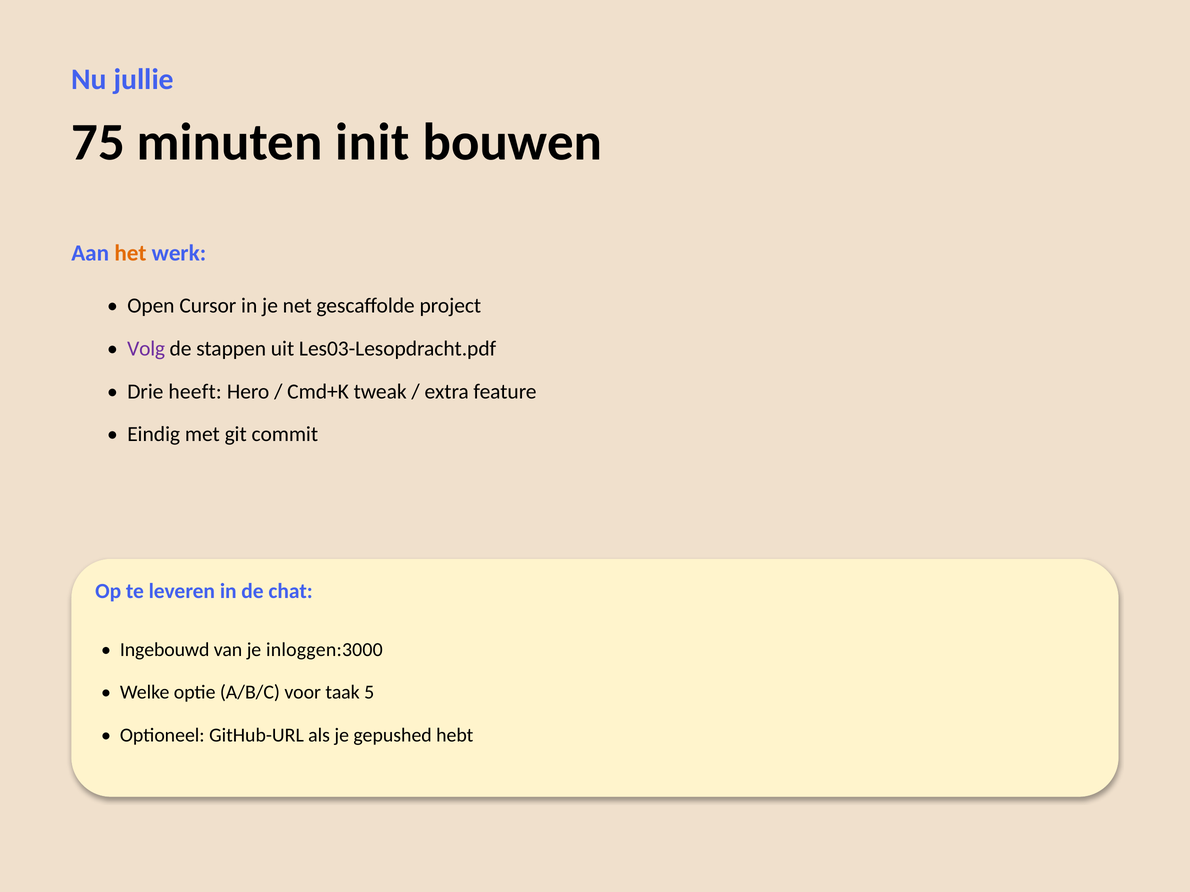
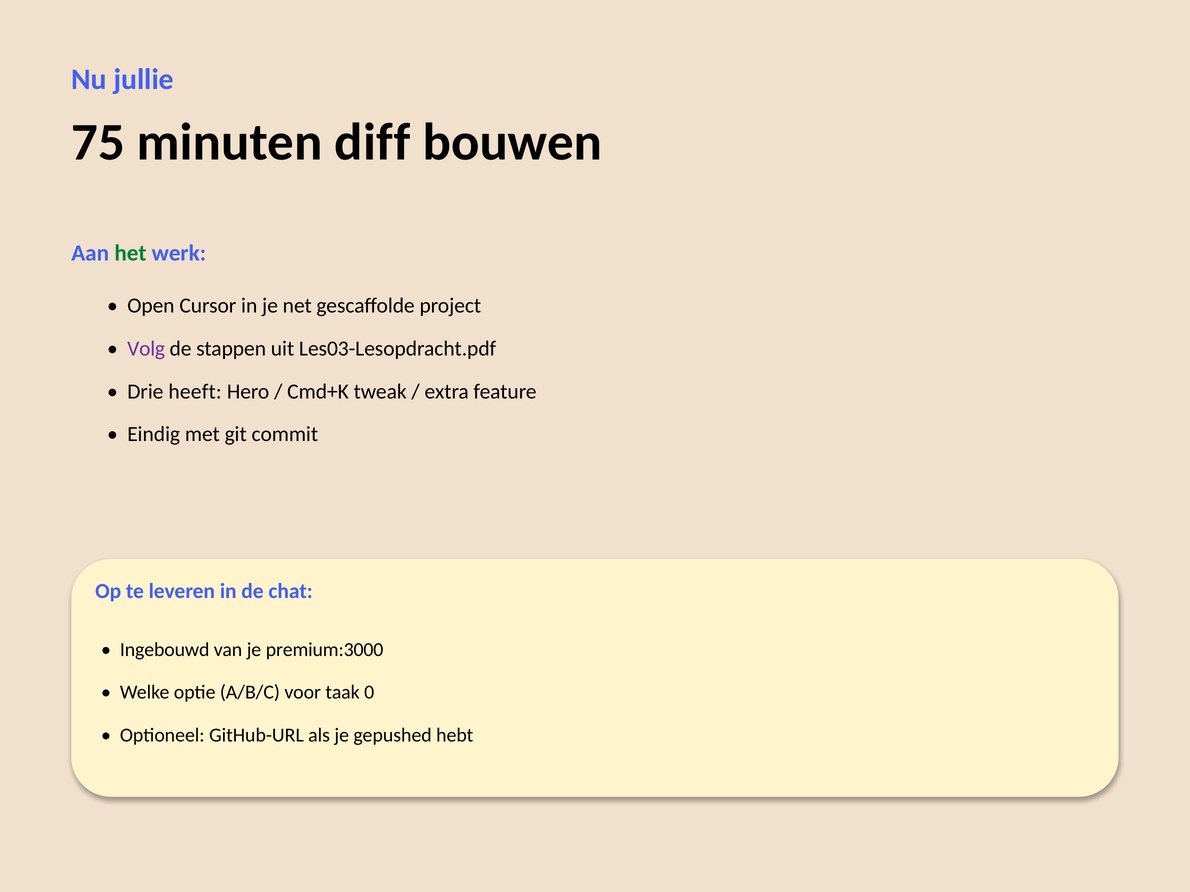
init: init -> diff
het colour: orange -> green
inloggen:3000: inloggen:3000 -> premium:3000
5: 5 -> 0
